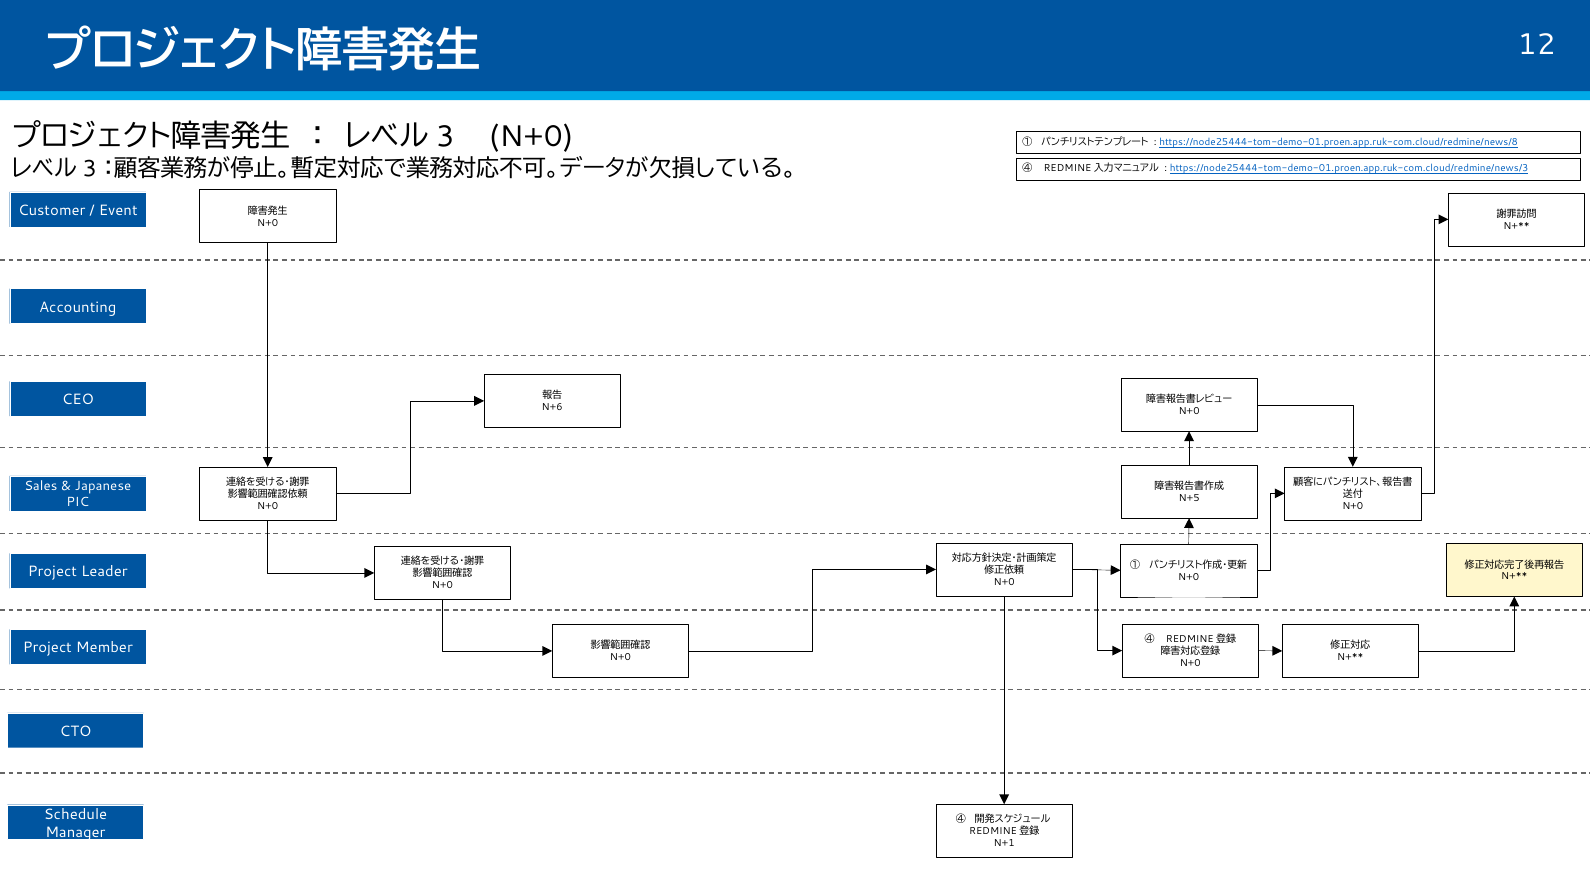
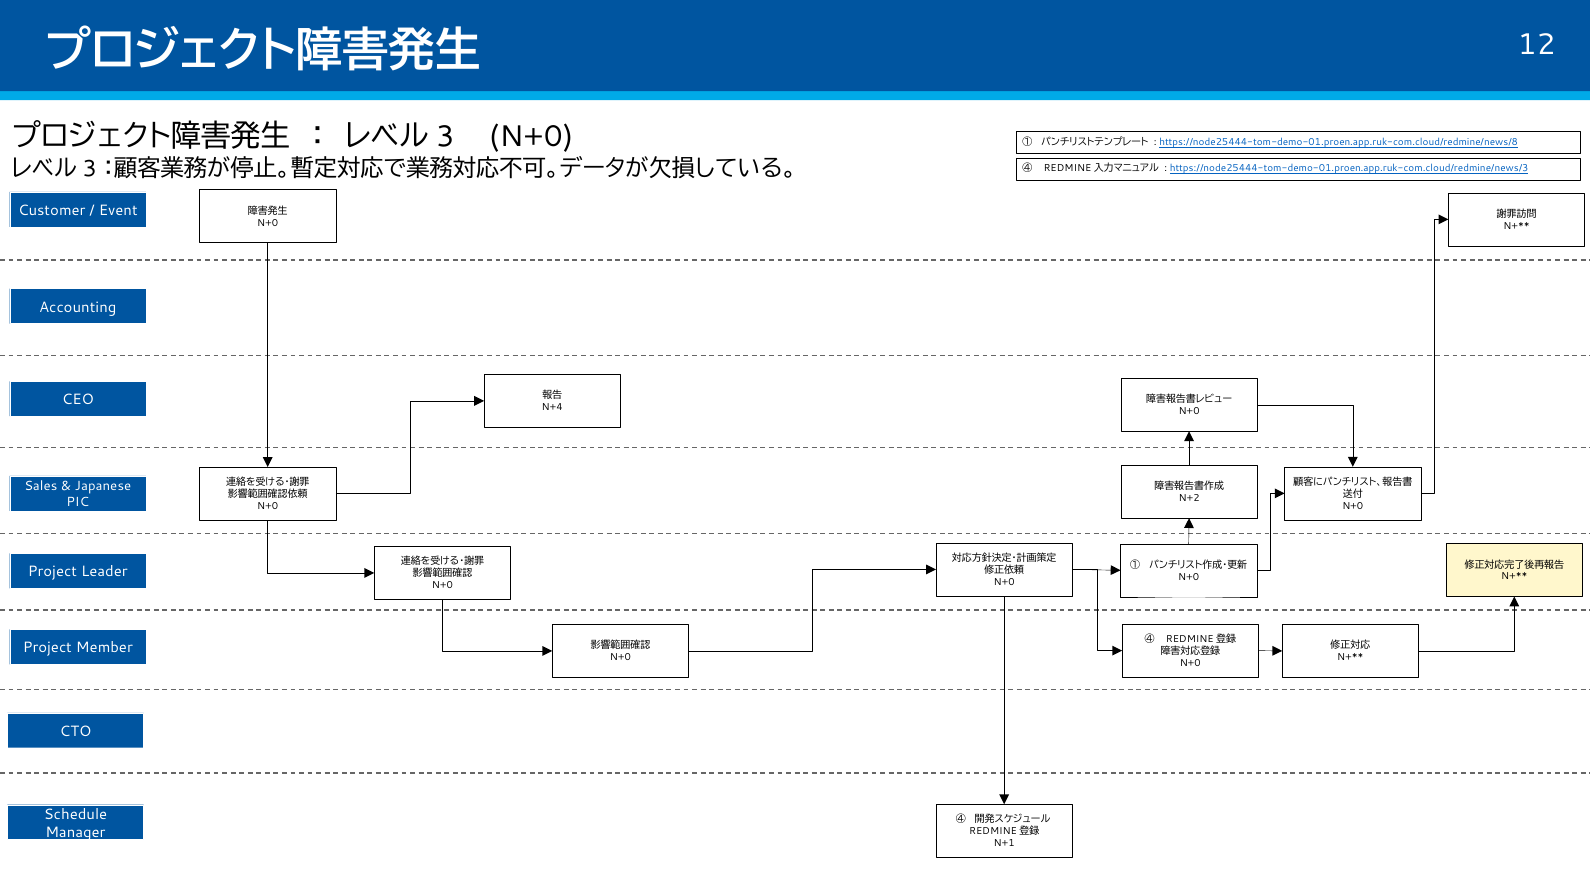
N+6: N+6 -> N+4
N+5: N+5 -> N+2
